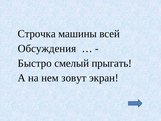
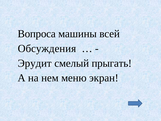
Строчка: Строчка -> Вопроса
Быстро: Быстро -> Эрудит
зовут: зовут -> меню
